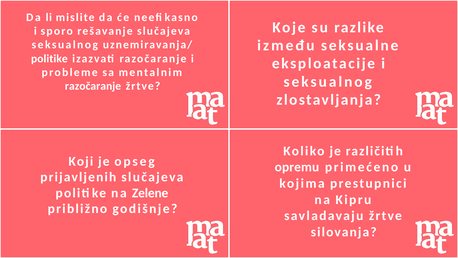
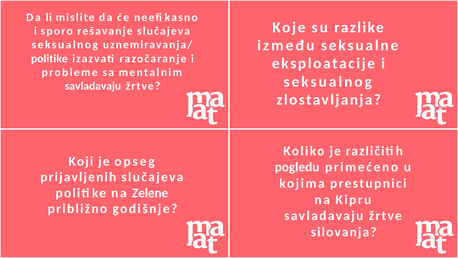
razočaranje at (93, 86): razočaranje -> savladavaju
opremu: opremu -> pogledu
